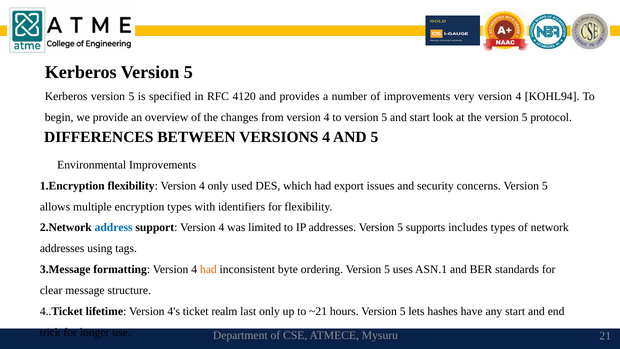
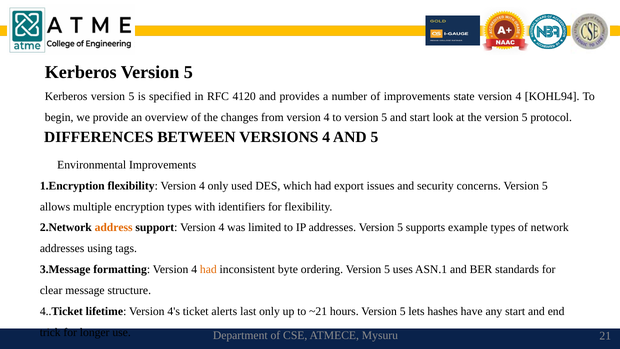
very: very -> state
address colour: blue -> orange
includes: includes -> example
realm: realm -> alerts
